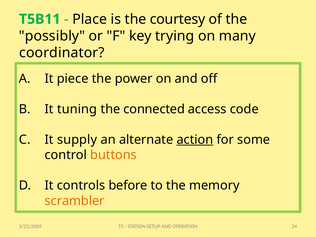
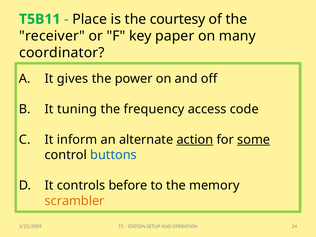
possibly: possibly -> receiver
trying: trying -> paper
piece: piece -> gives
connected: connected -> frequency
supply: supply -> inform
some underline: none -> present
buttons colour: orange -> blue
